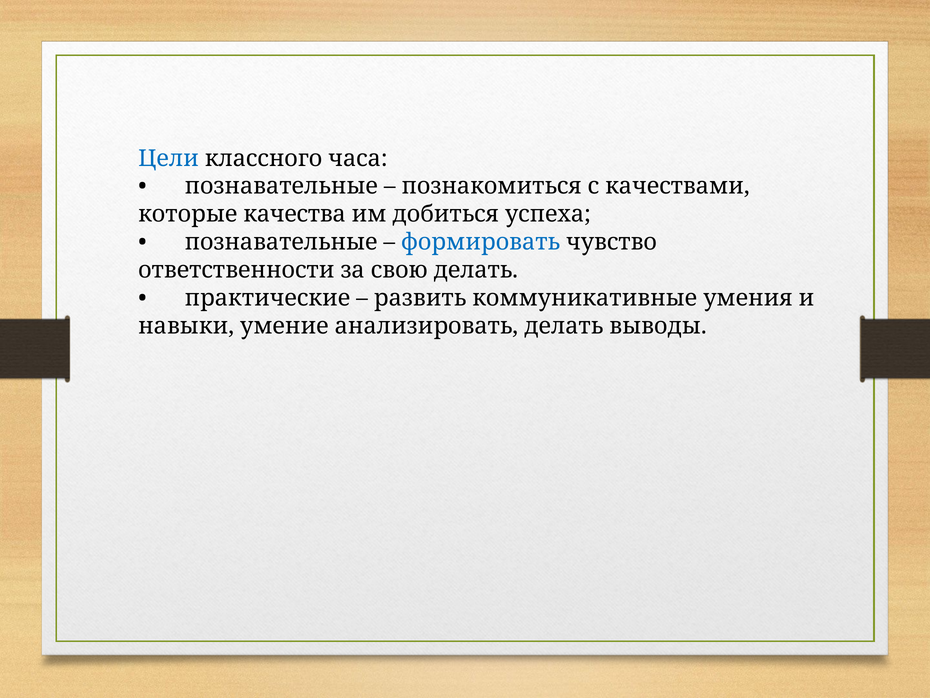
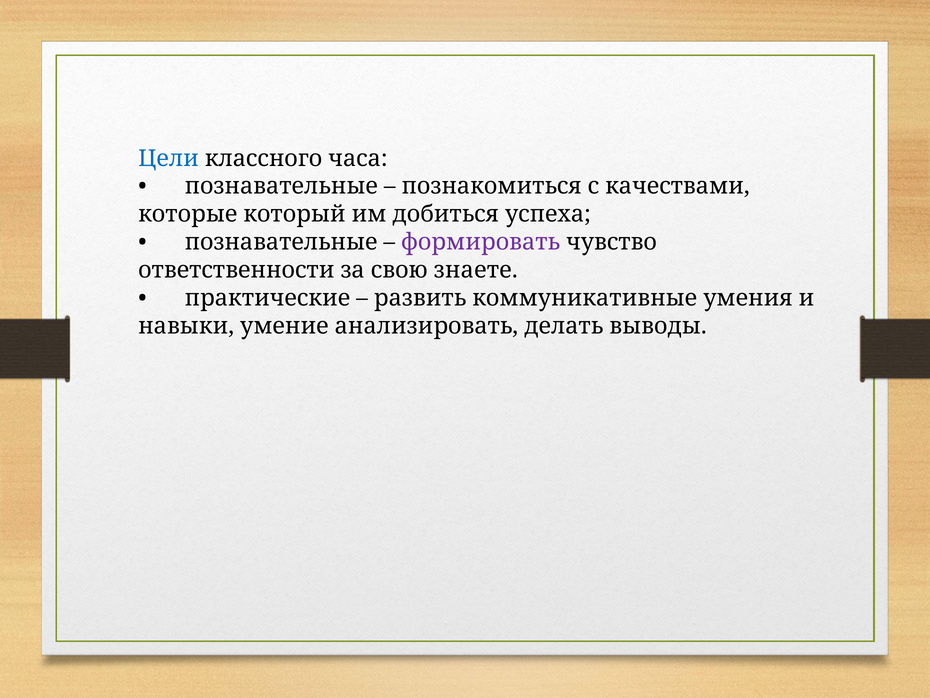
качества: качества -> который
формировать colour: blue -> purple
свою делать: делать -> знаете
